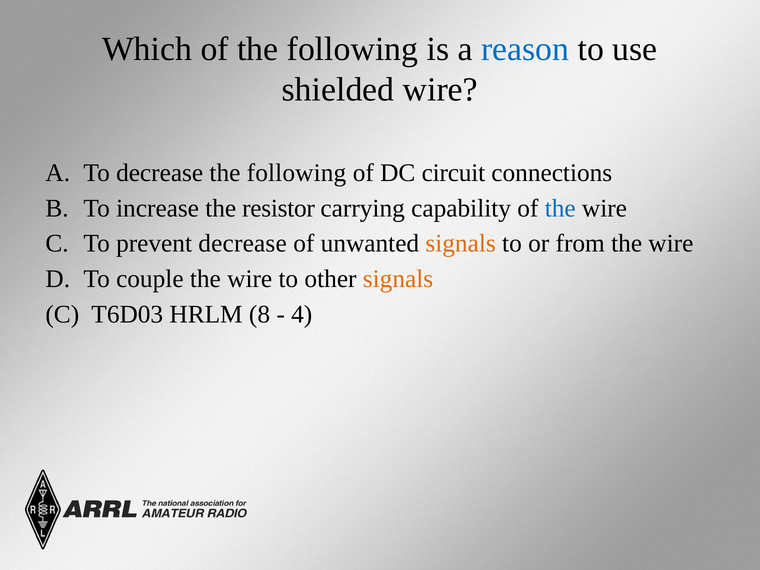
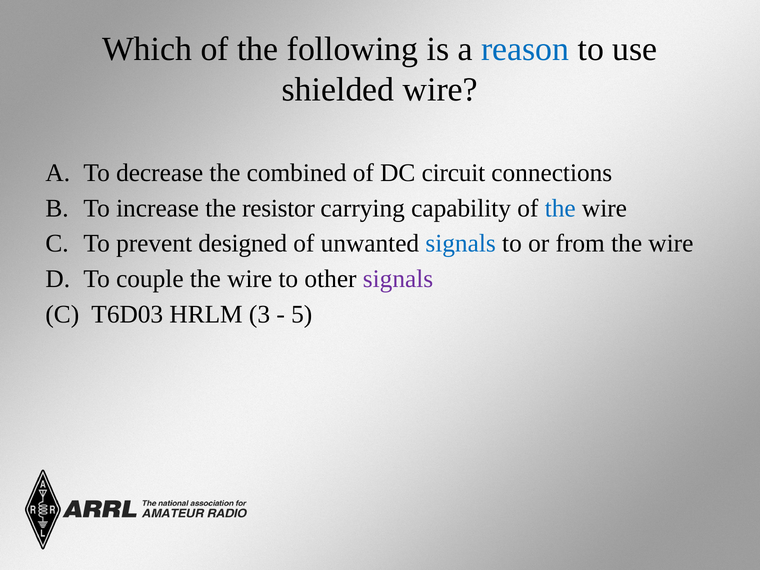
decrease the following: following -> combined
prevent decrease: decrease -> designed
signals at (461, 244) colour: orange -> blue
signals at (398, 279) colour: orange -> purple
8: 8 -> 3
4: 4 -> 5
